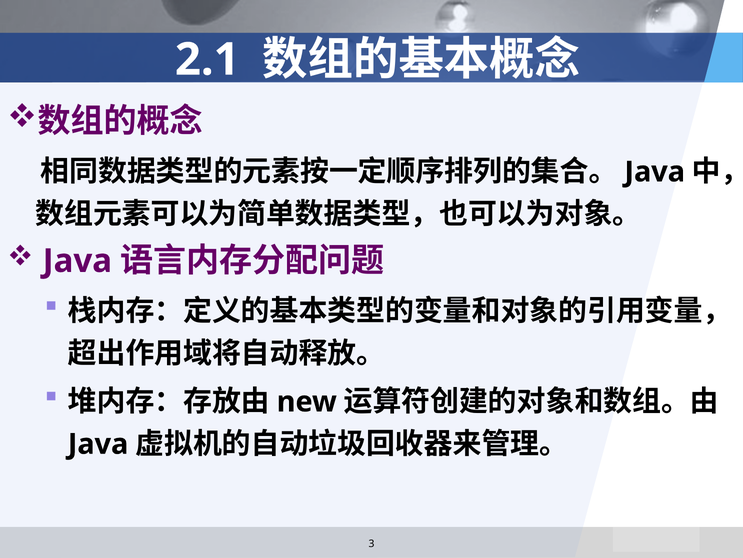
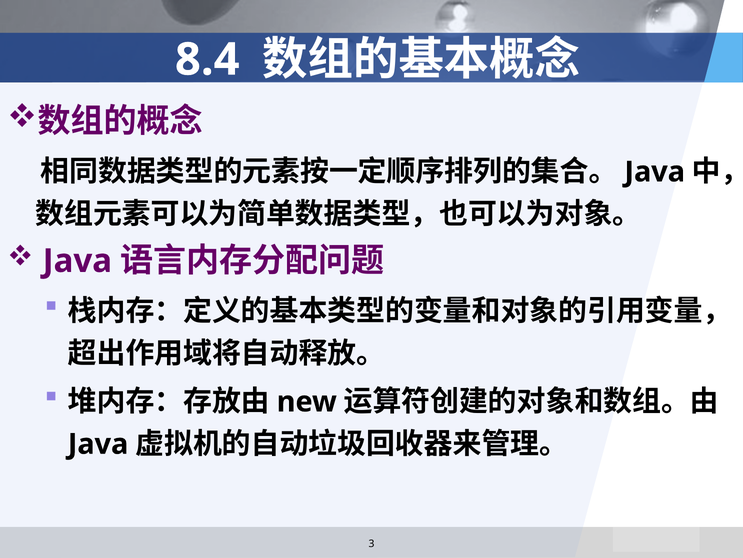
2.1: 2.1 -> 8.4
